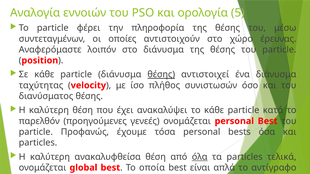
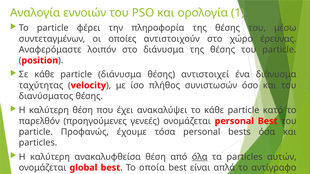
5: 5 -> 1
θέσης at (161, 75) underline: present -> none
τελικά: τελικά -> αυτών
